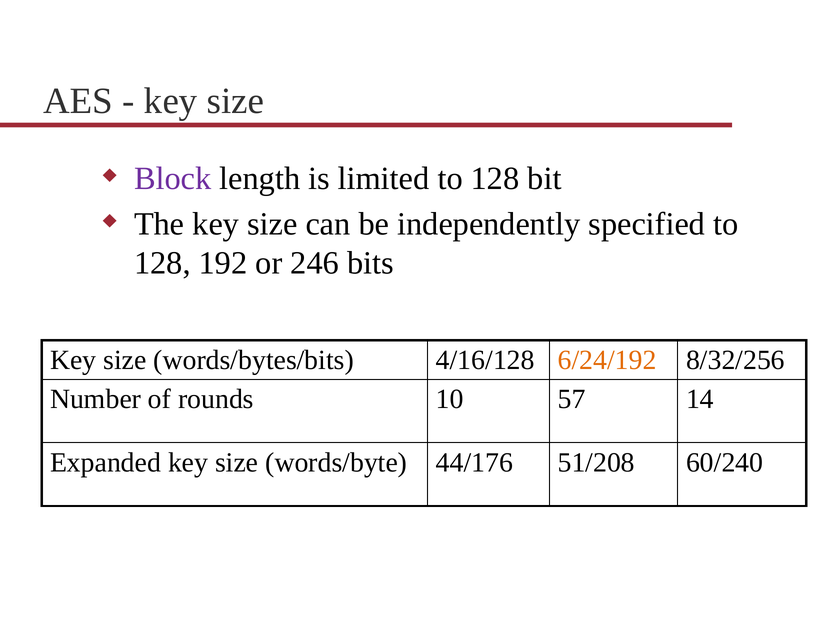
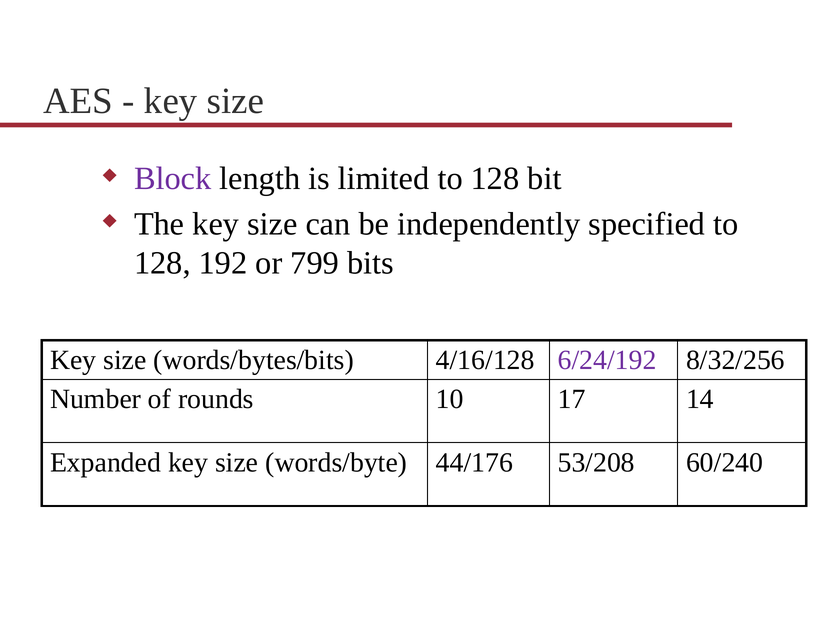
246: 246 -> 799
6/24/192 colour: orange -> purple
57: 57 -> 17
51/208: 51/208 -> 53/208
